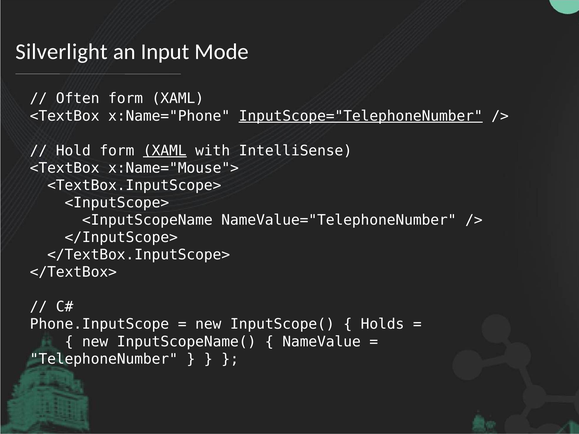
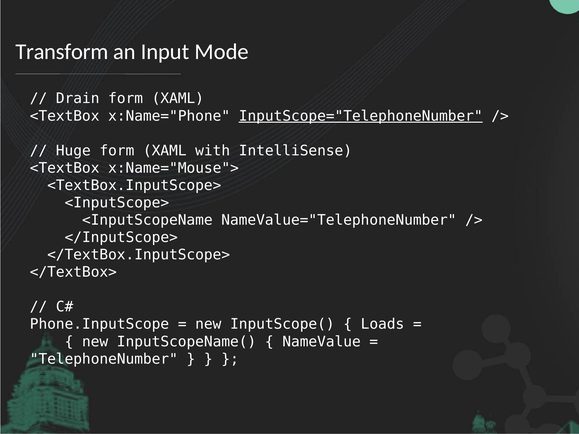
Silverlight: Silverlight -> Transform
Often: Often -> Drain
Hold: Hold -> Huge
XAML at (165, 151) underline: present -> none
Holds: Holds -> Loads
